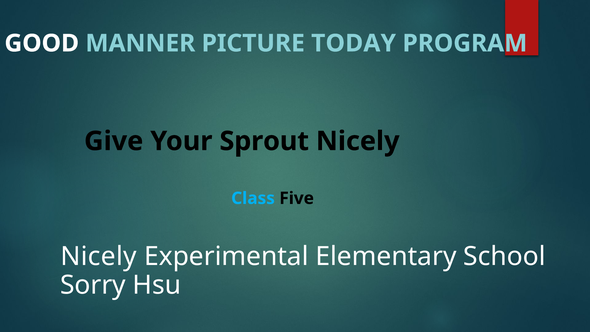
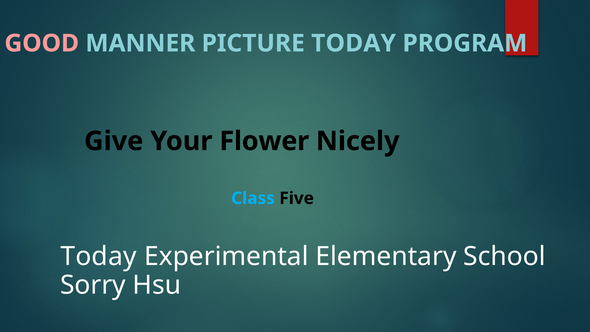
GOOD colour: white -> pink
Sprout: Sprout -> Flower
Nicely at (99, 256): Nicely -> Today
